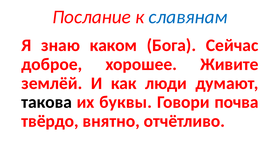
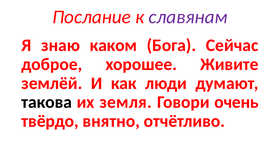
славянам colour: blue -> purple
буквы: буквы -> земля
почва: почва -> очень
